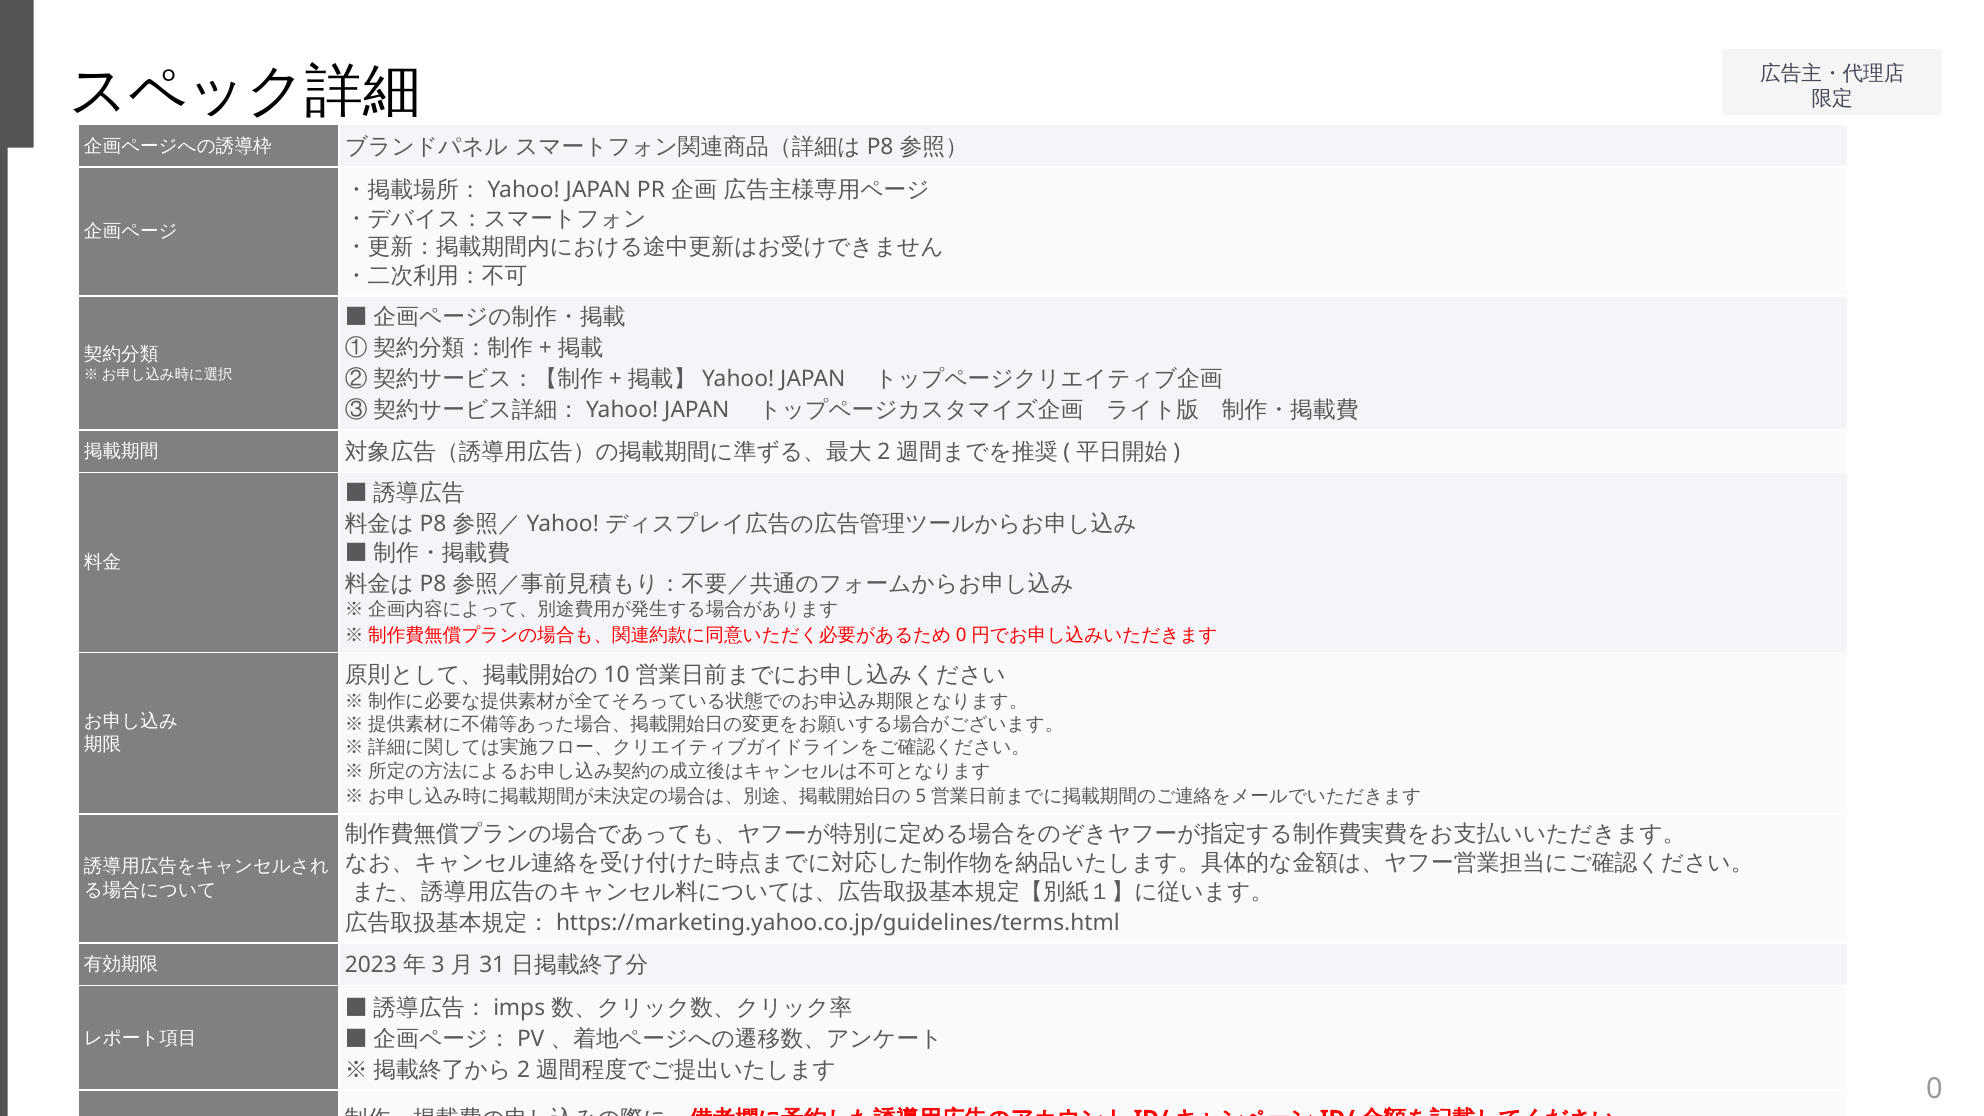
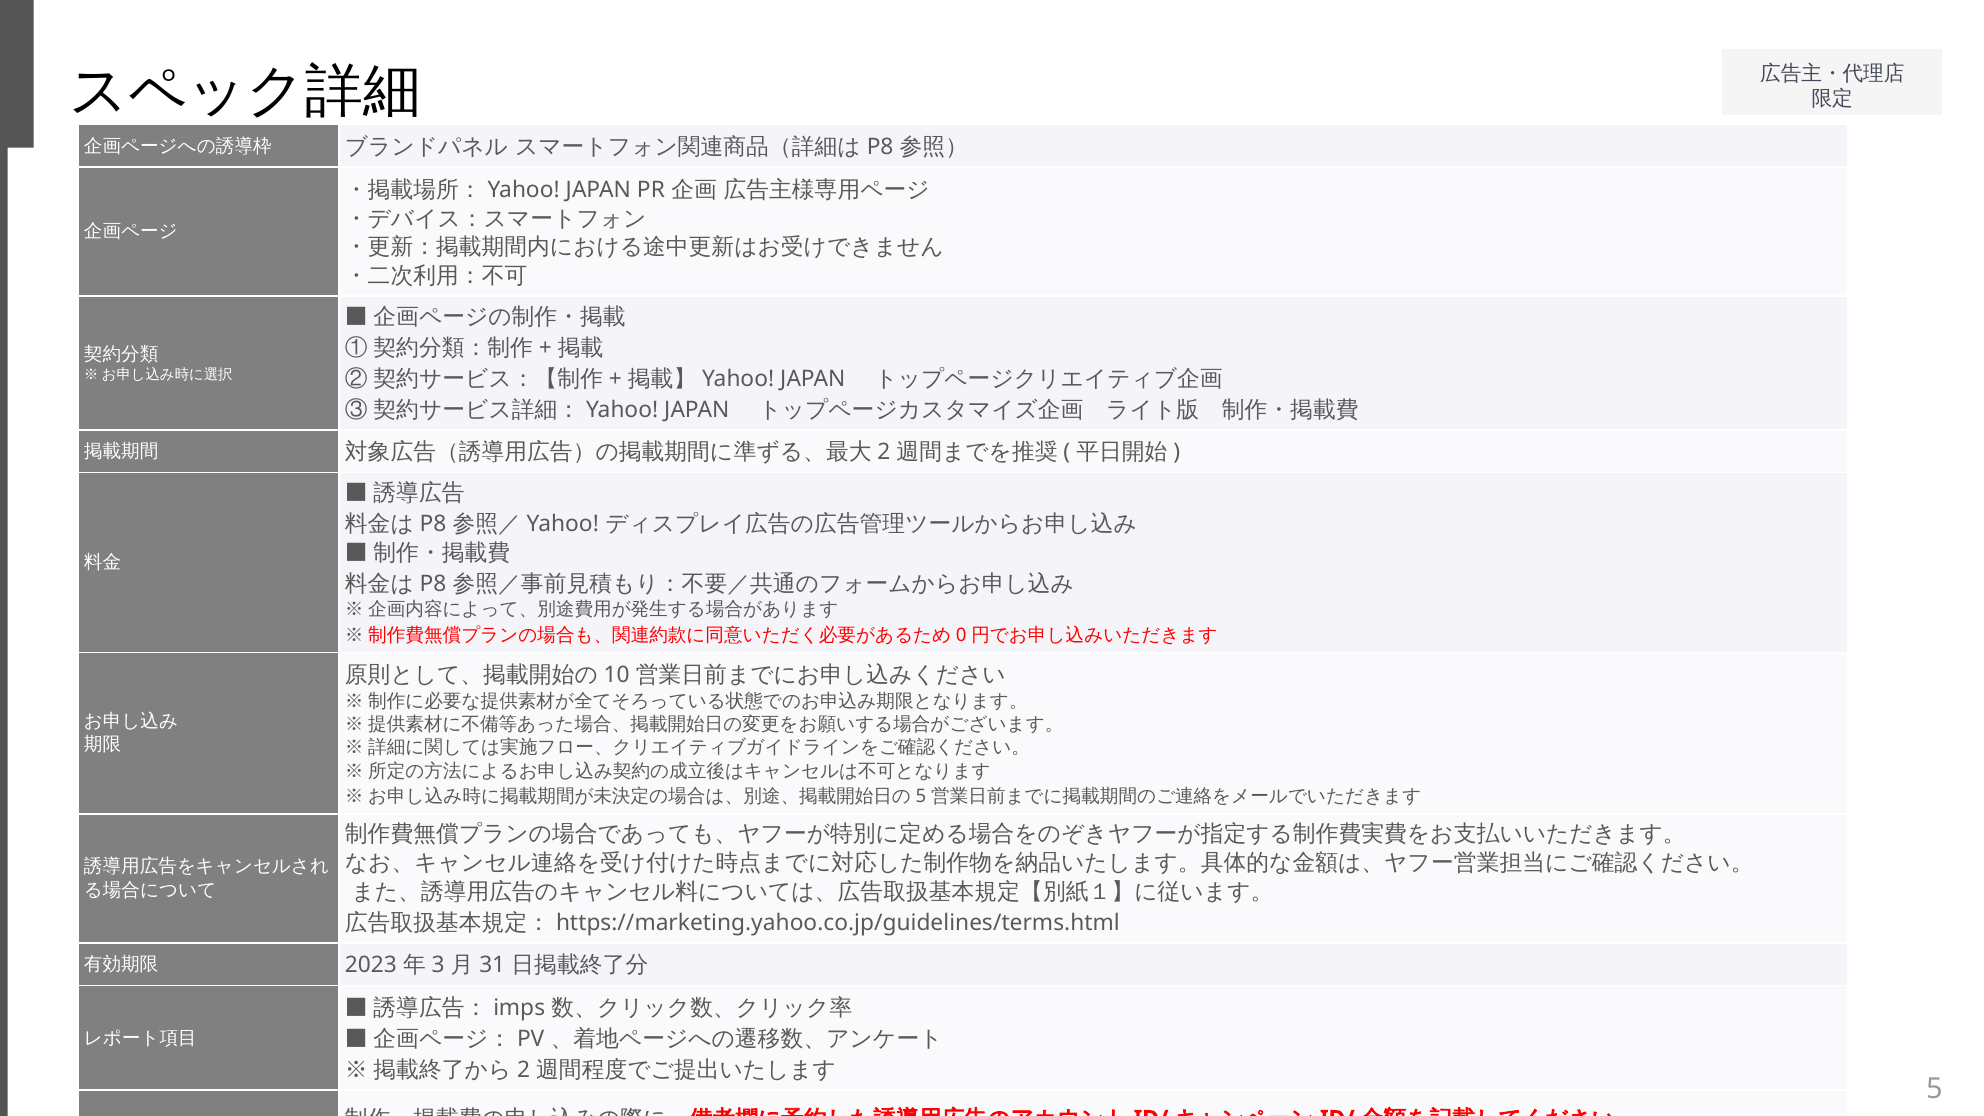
0 at (1934, 1089): 0 -> 5
